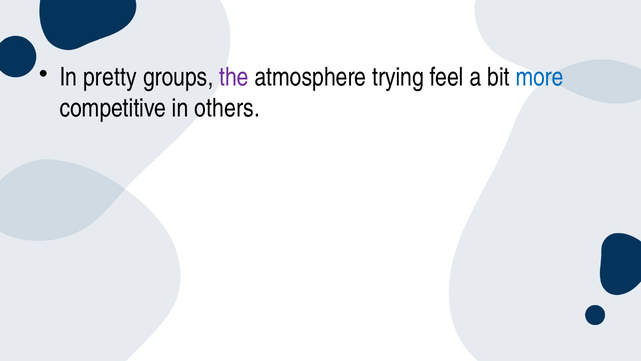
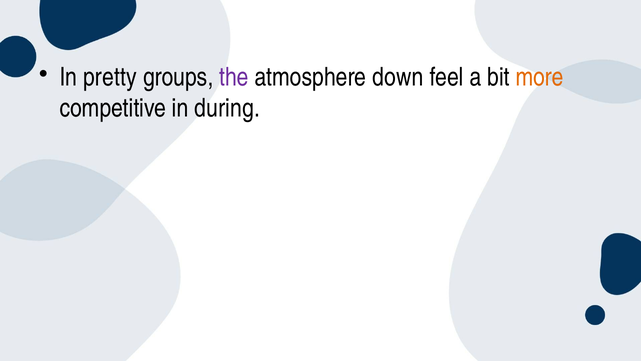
trying: trying -> down
more colour: blue -> orange
others: others -> during
